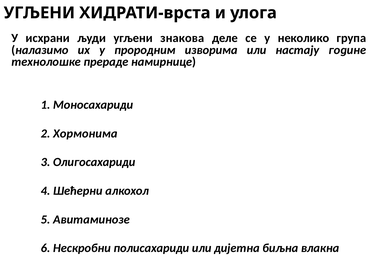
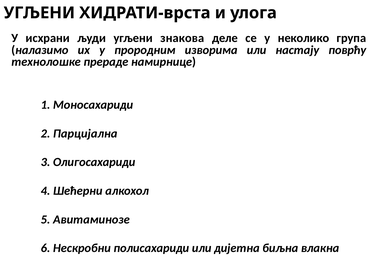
године: године -> поврћу
Хормонима: Хормонима -> Парцијална
